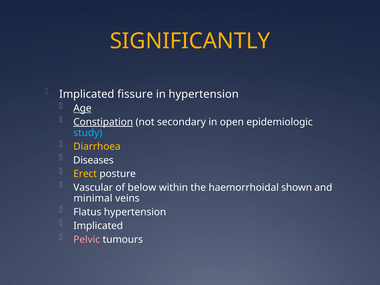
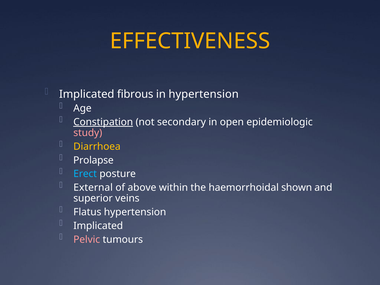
SIGNIFICANTLY: SIGNIFICANTLY -> EFFECTIVENESS
fissure: fissure -> fibrous
Age underline: present -> none
study colour: light blue -> pink
Diseases: Diseases -> Prolapse
Erect colour: yellow -> light blue
Vascular: Vascular -> External
below: below -> above
minimal: minimal -> superior
